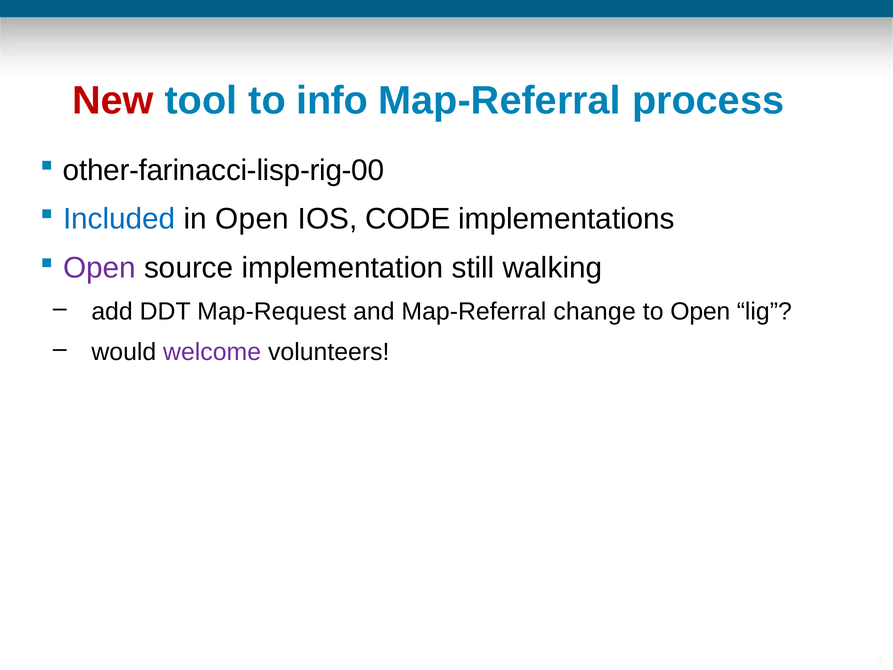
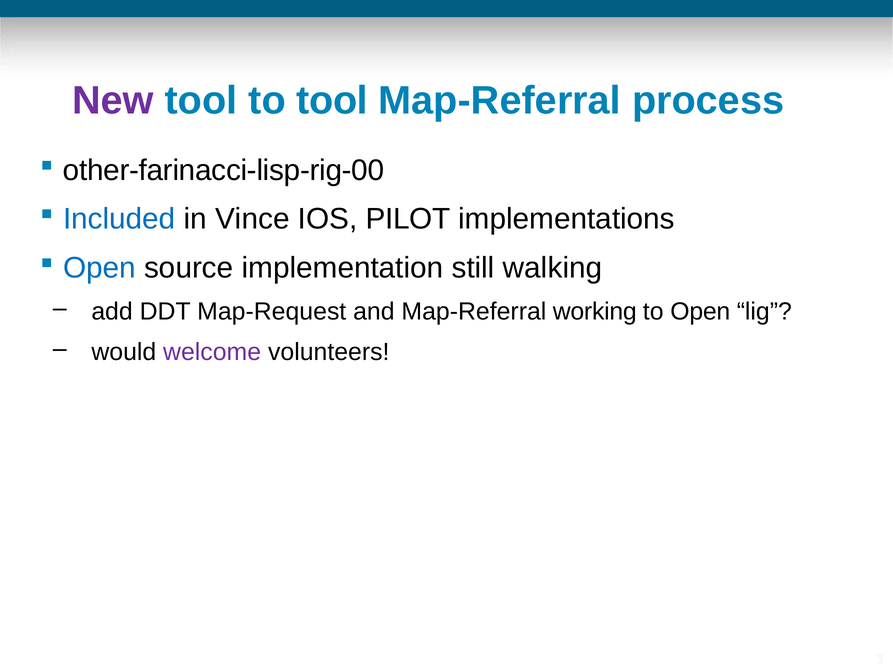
New colour: red -> purple
to info: info -> tool
in Open: Open -> Vince
CODE: CODE -> PILOT
Open at (99, 268) colour: purple -> blue
change: change -> working
